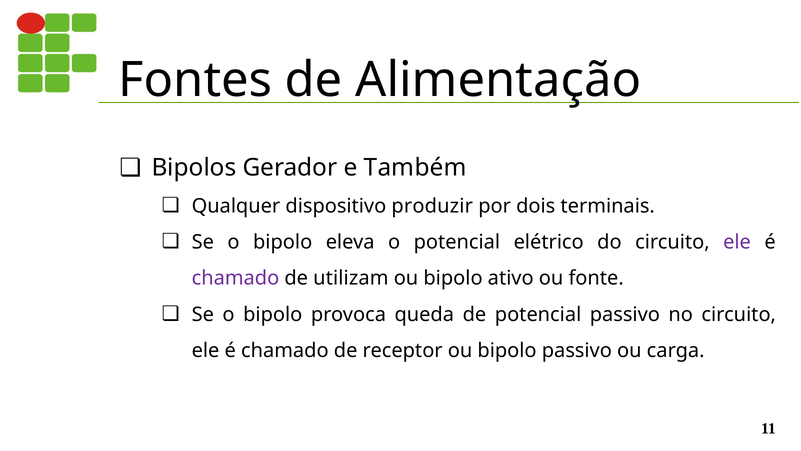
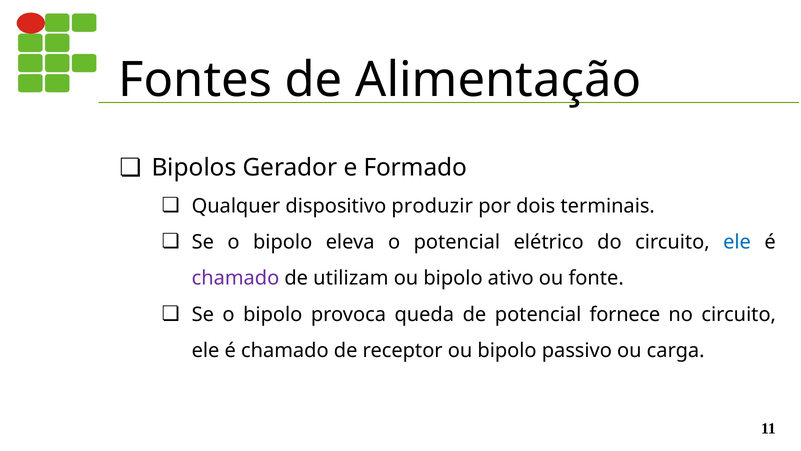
Também: Também -> Formado
ele at (737, 242) colour: purple -> blue
potencial passivo: passivo -> fornece
